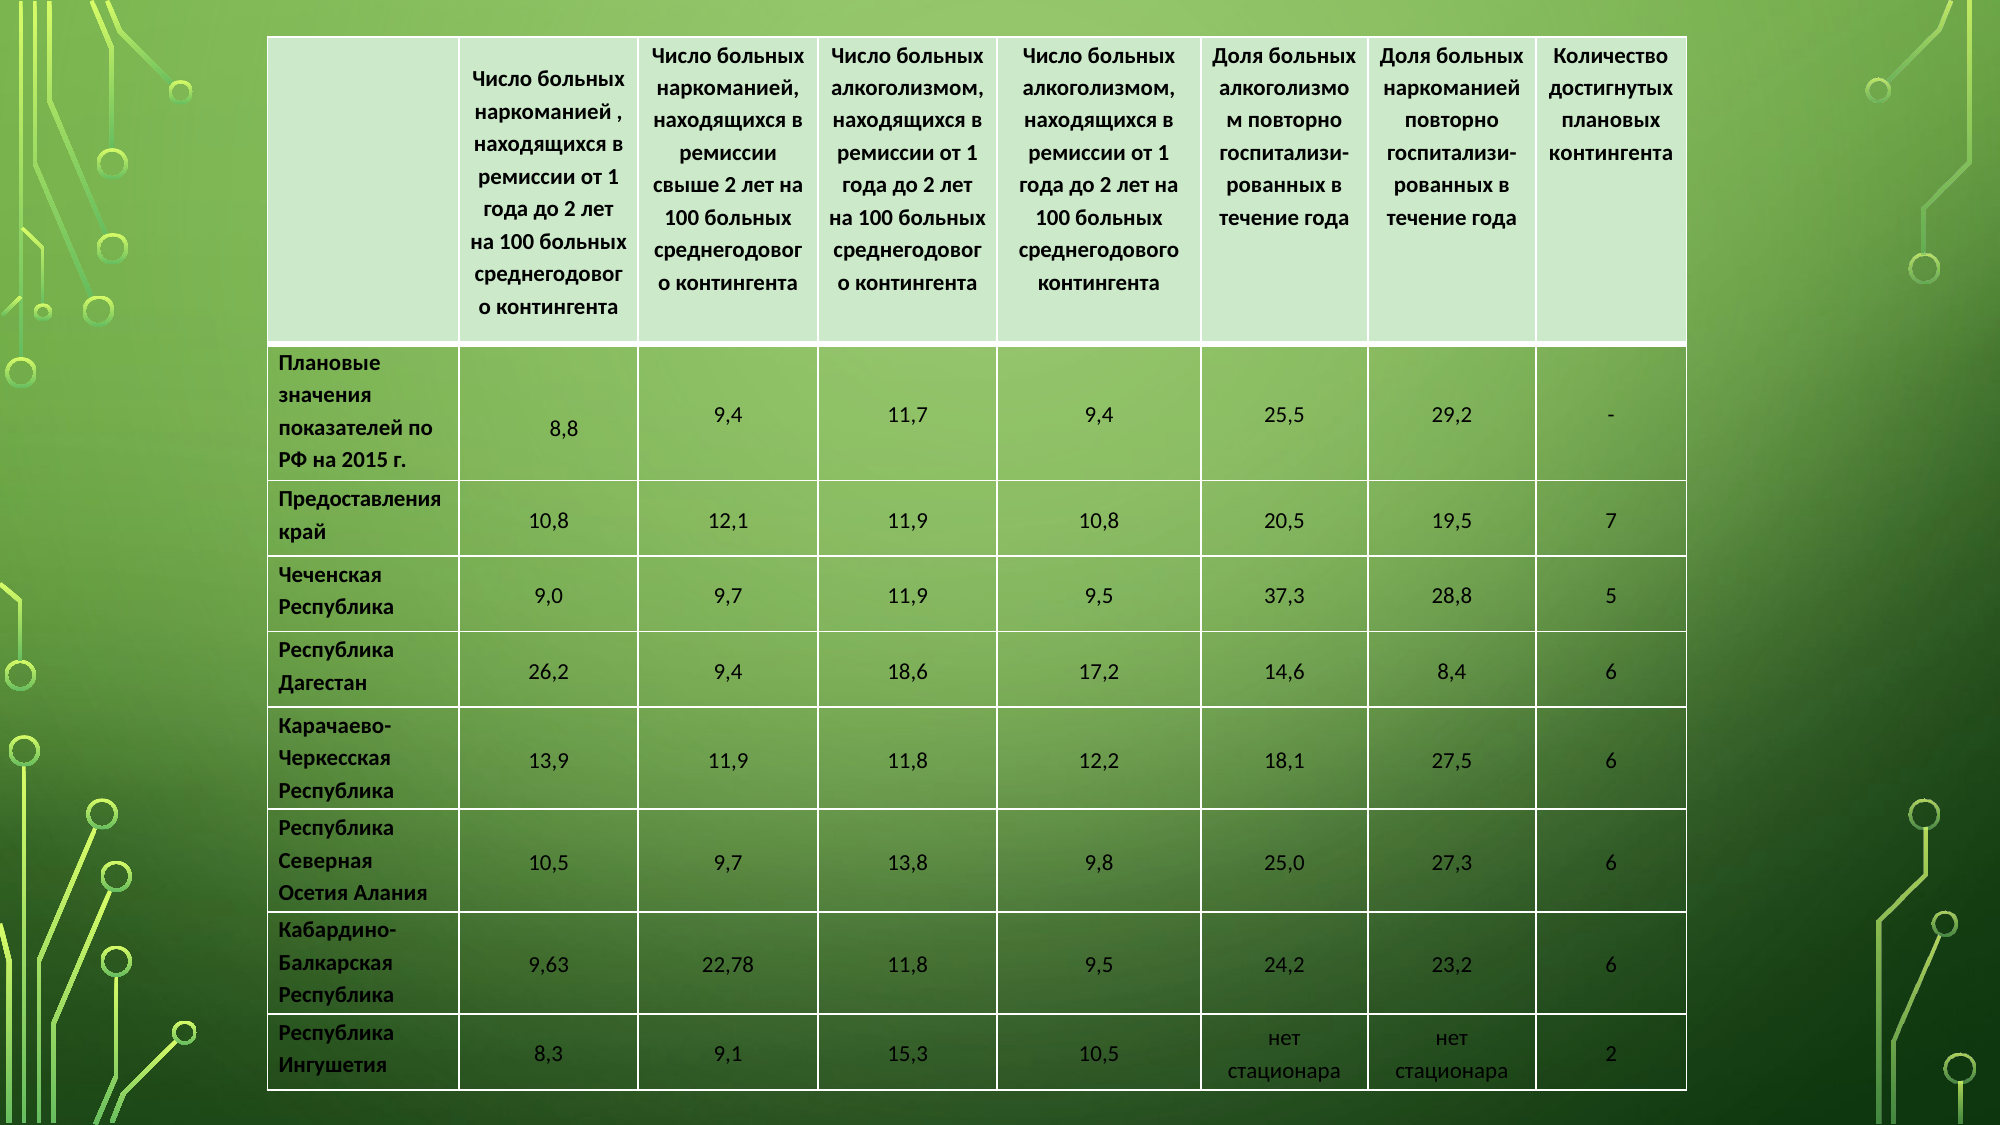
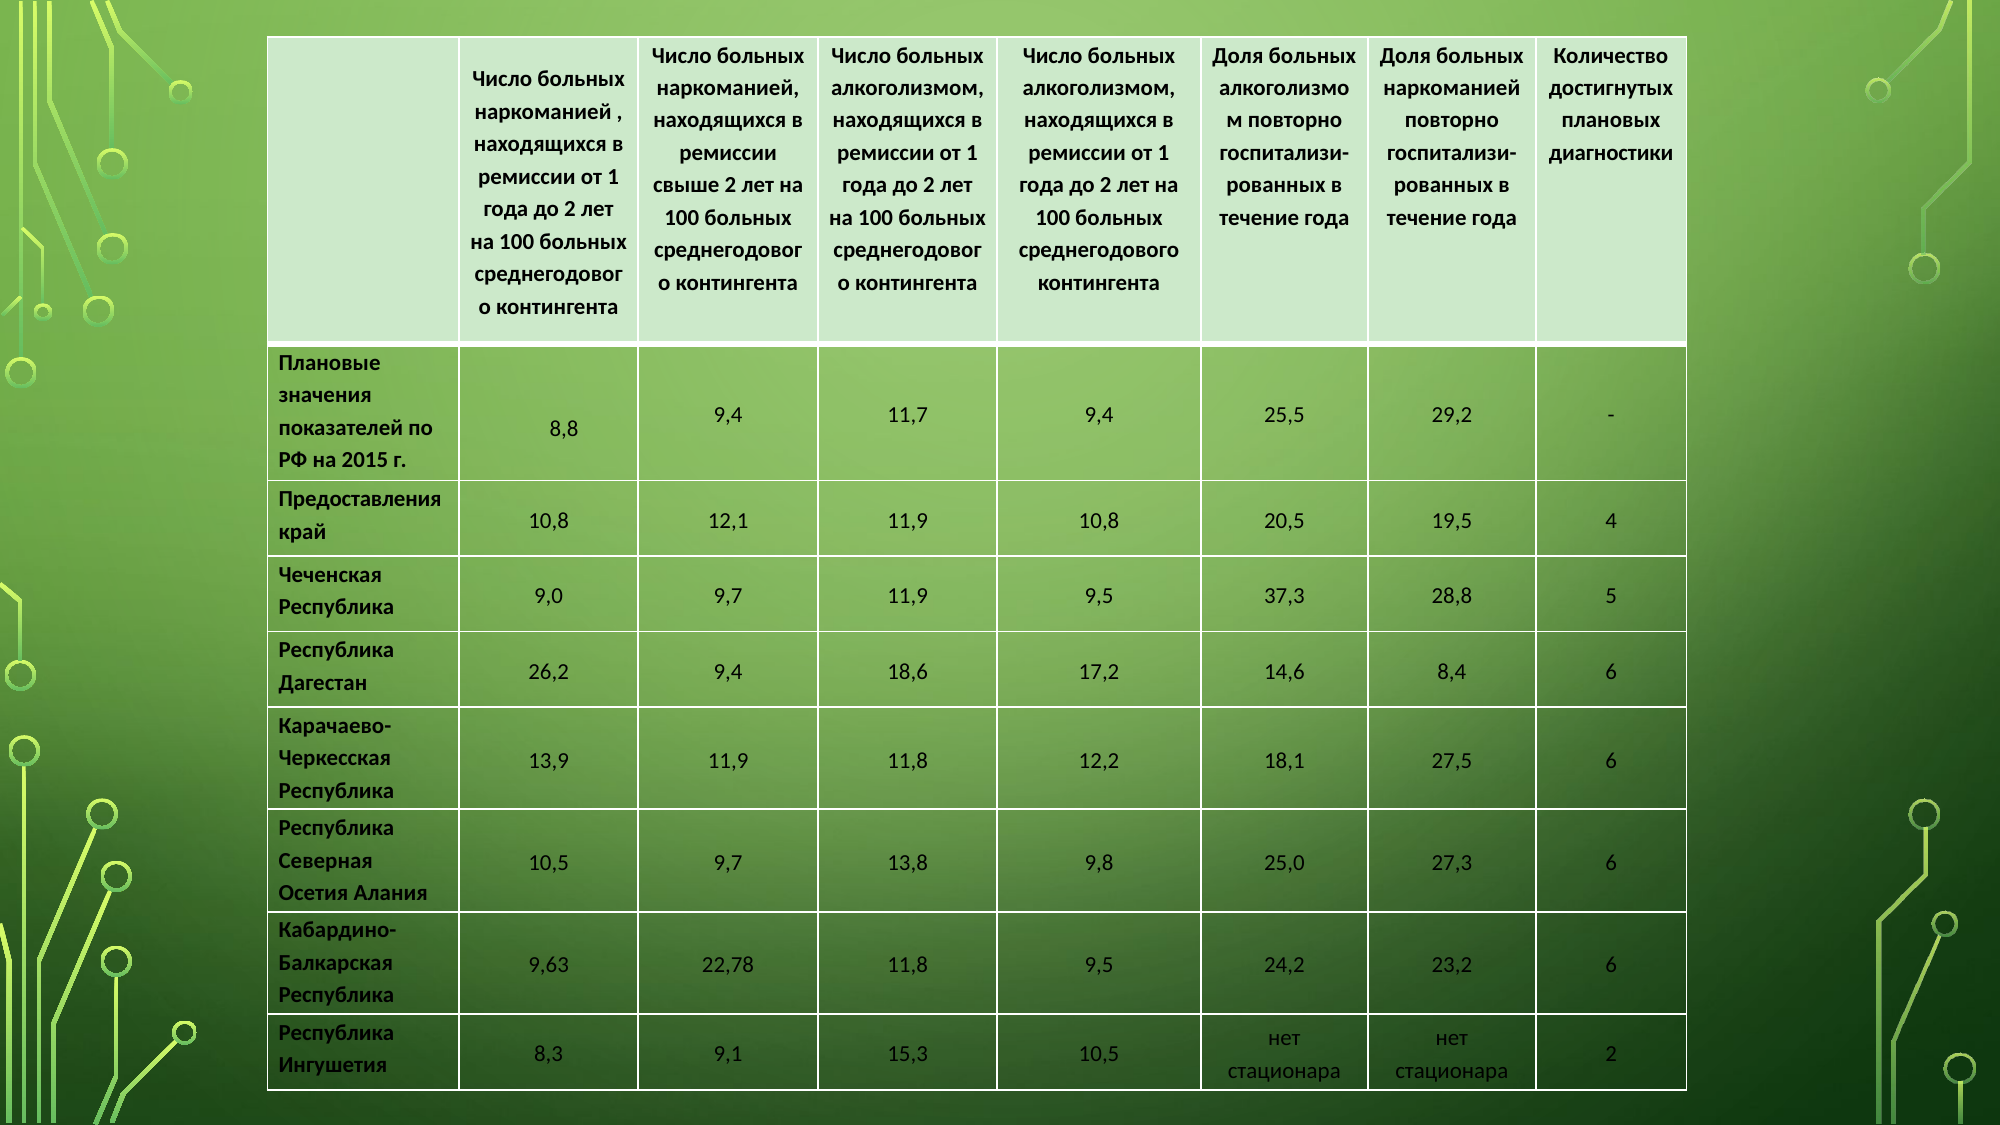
контингента at (1611, 153): контингента -> диагностики
7: 7 -> 4
